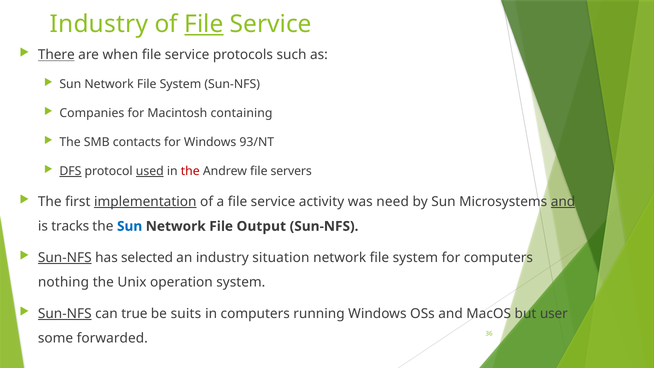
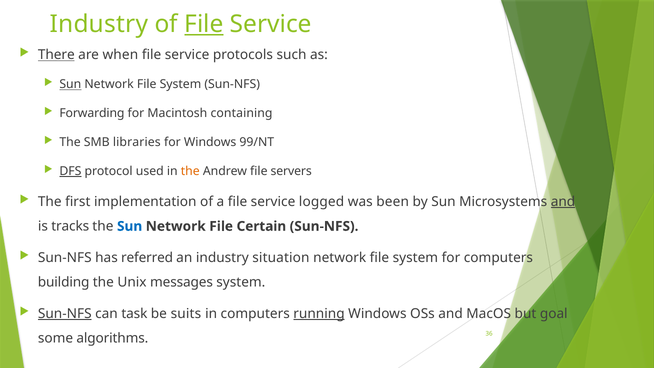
Sun at (70, 84) underline: none -> present
Companies: Companies -> Forwarding
contacts: contacts -> libraries
93/NT: 93/NT -> 99/NT
used underline: present -> none
the at (190, 171) colour: red -> orange
implementation underline: present -> none
activity: activity -> logged
need: need -> been
Output: Output -> Certain
Sun-NFS at (65, 258) underline: present -> none
selected: selected -> referred
nothing: nothing -> building
operation: operation -> messages
true: true -> task
running underline: none -> present
user: user -> goal
forwarded: forwarded -> algorithms
